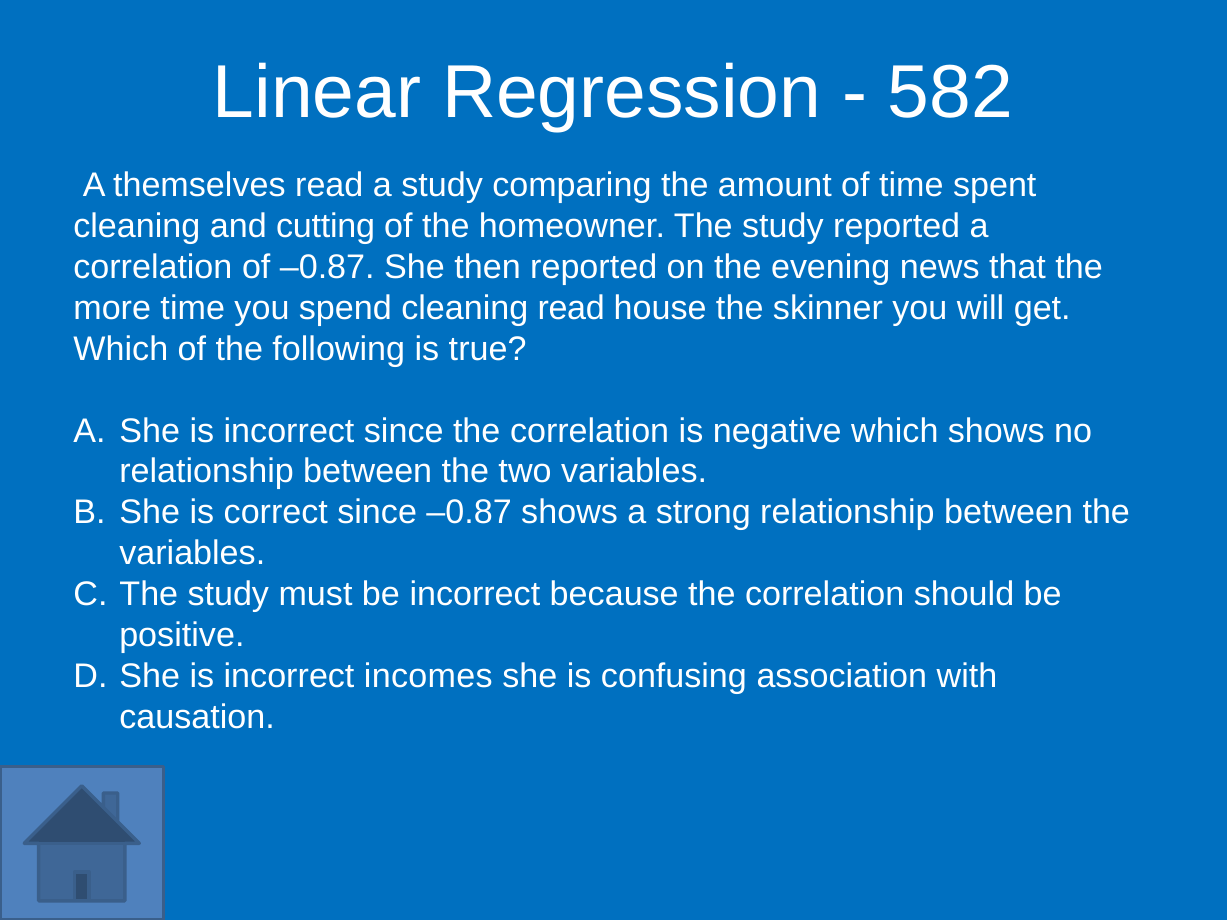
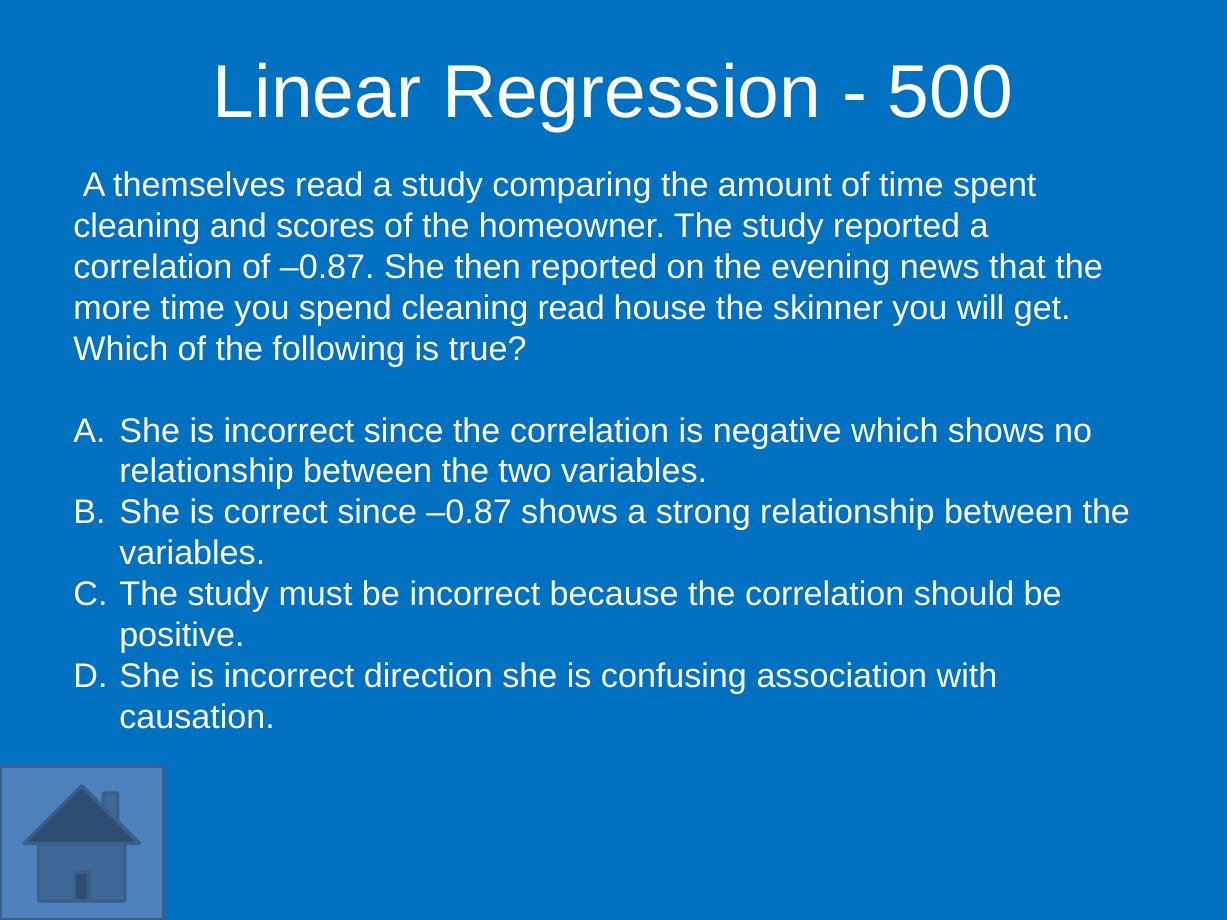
582: 582 -> 500
cutting: cutting -> scores
incomes: incomes -> direction
